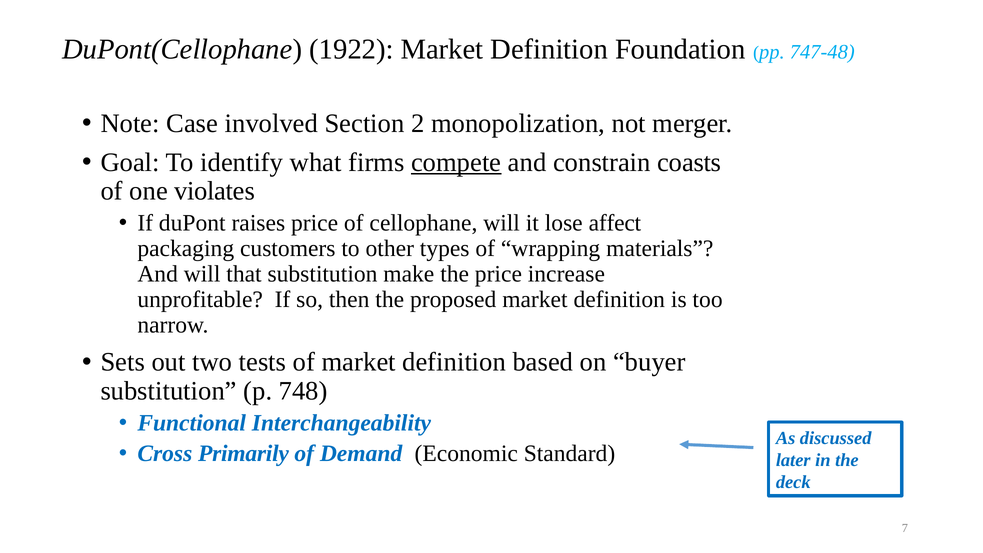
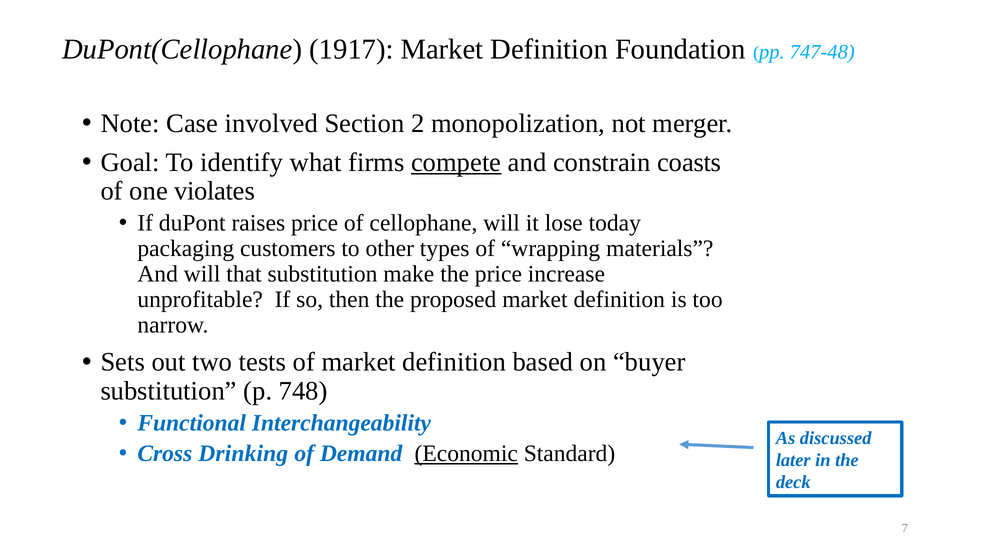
1922: 1922 -> 1917
affect: affect -> today
Primarily: Primarily -> Drinking
Economic underline: none -> present
